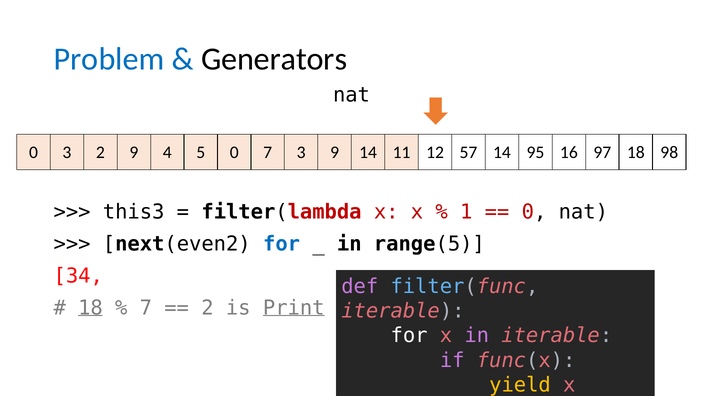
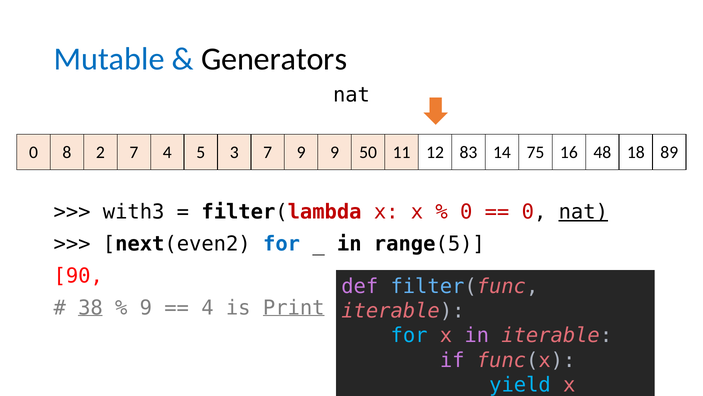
Problem: Problem -> Mutable
0 3: 3 -> 8
2 9: 9 -> 7
5 0: 0 -> 3
7 3: 3 -> 9
9 14: 14 -> 50
57: 57 -> 83
95: 95 -> 75
97: 97 -> 48
98: 98 -> 89
this3: this3 -> with3
1 at (466, 212): 1 -> 0
nat at (583, 212) underline: none -> present
34: 34 -> 90
18 at (91, 308): 18 -> 38
7 at (146, 308): 7 -> 9
2 at (207, 308): 2 -> 4
for at (409, 335) colour: white -> light blue
yield colour: yellow -> light blue
